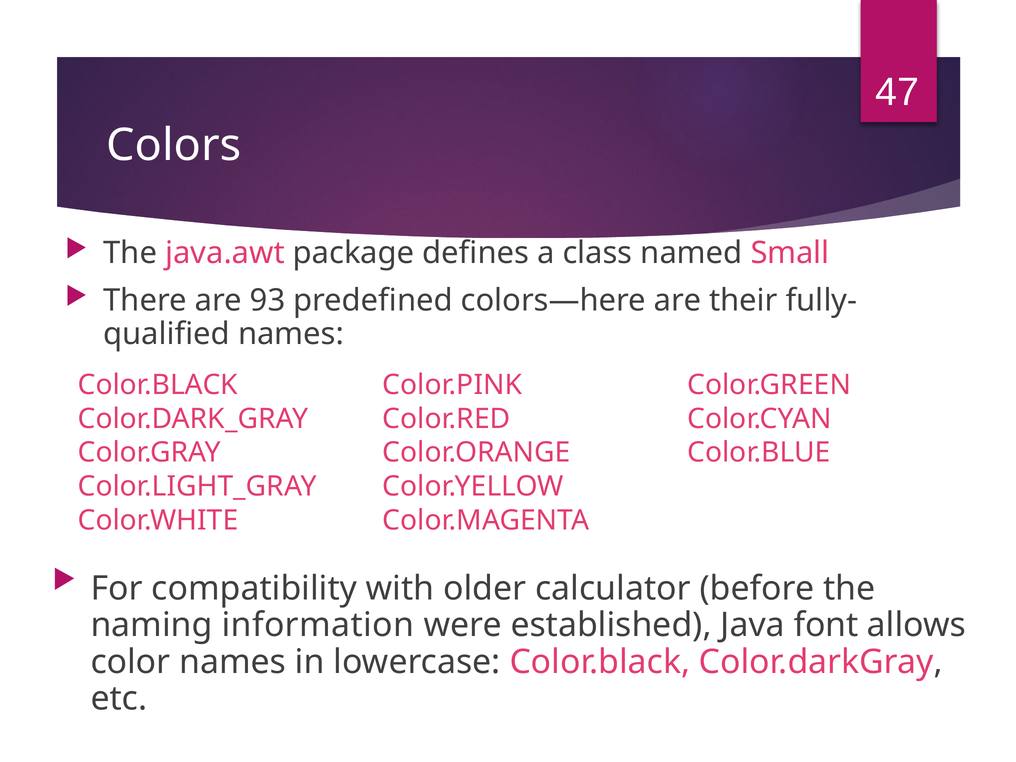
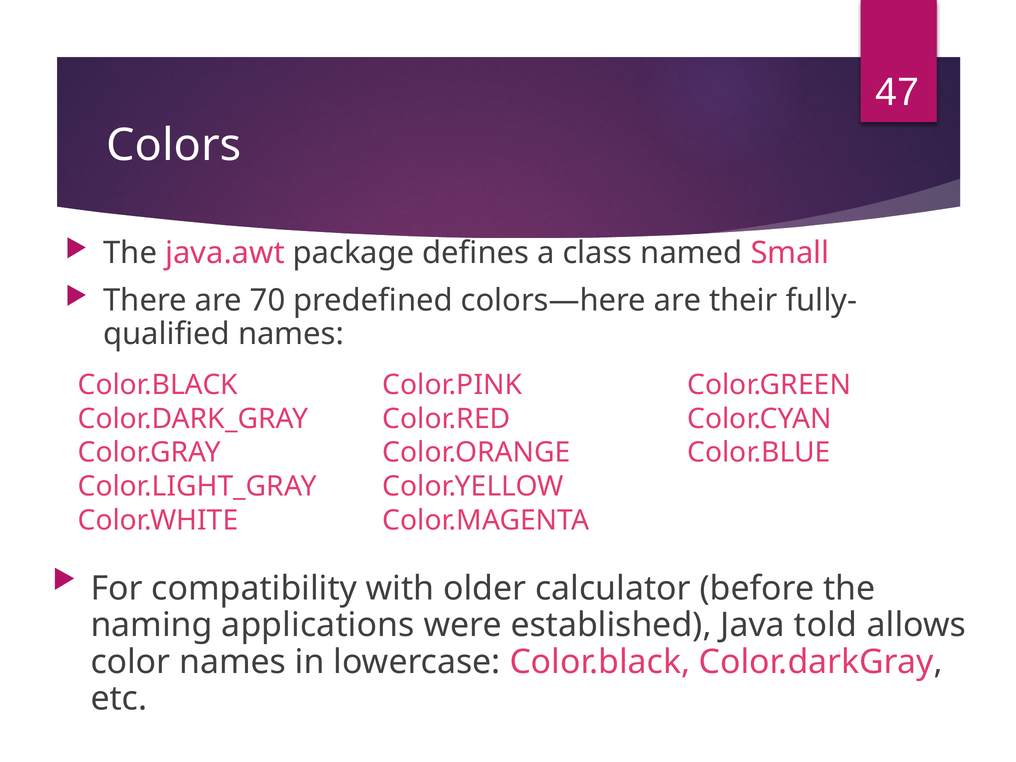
93: 93 -> 70
information: information -> applications
font: font -> told
